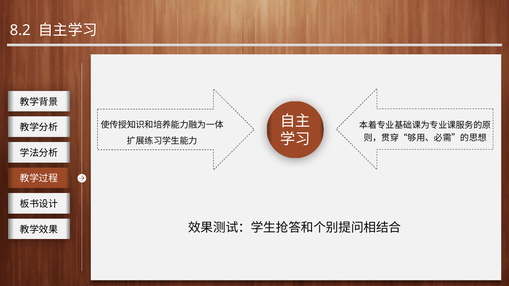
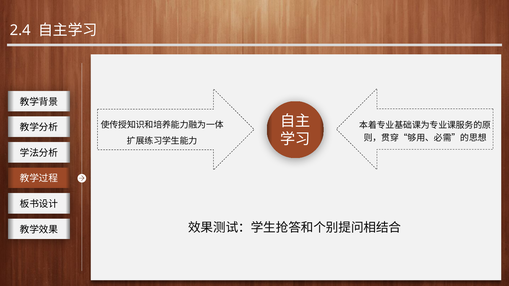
8.2: 8.2 -> 2.4
